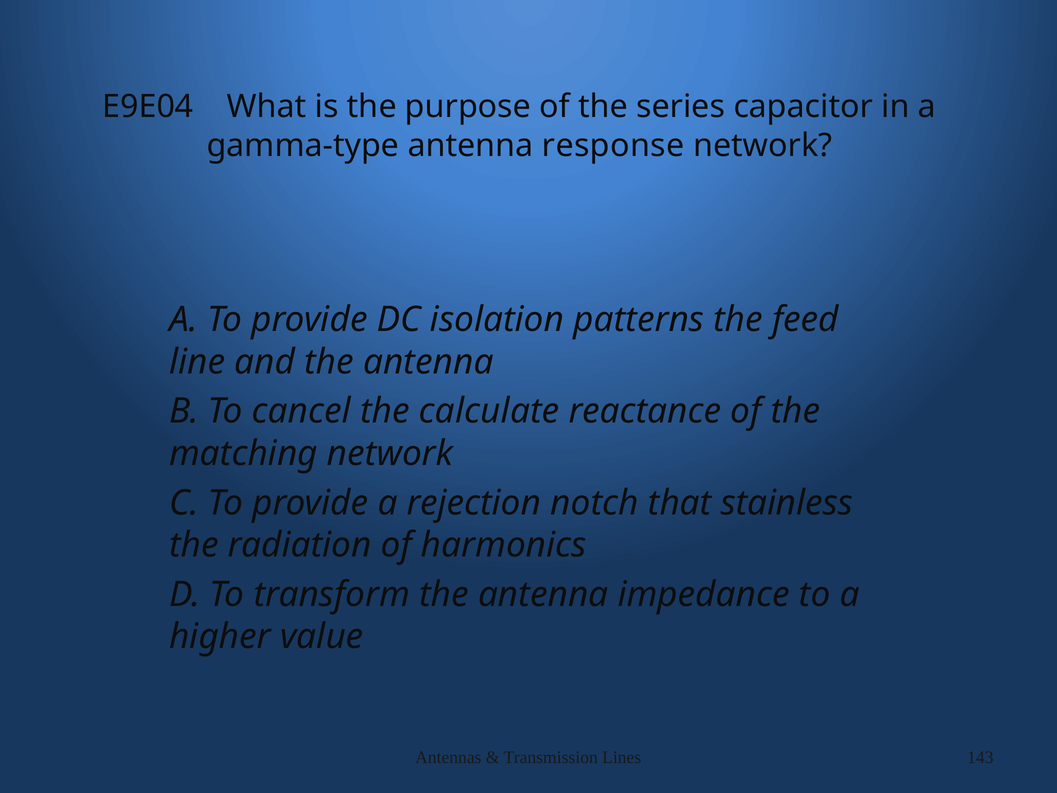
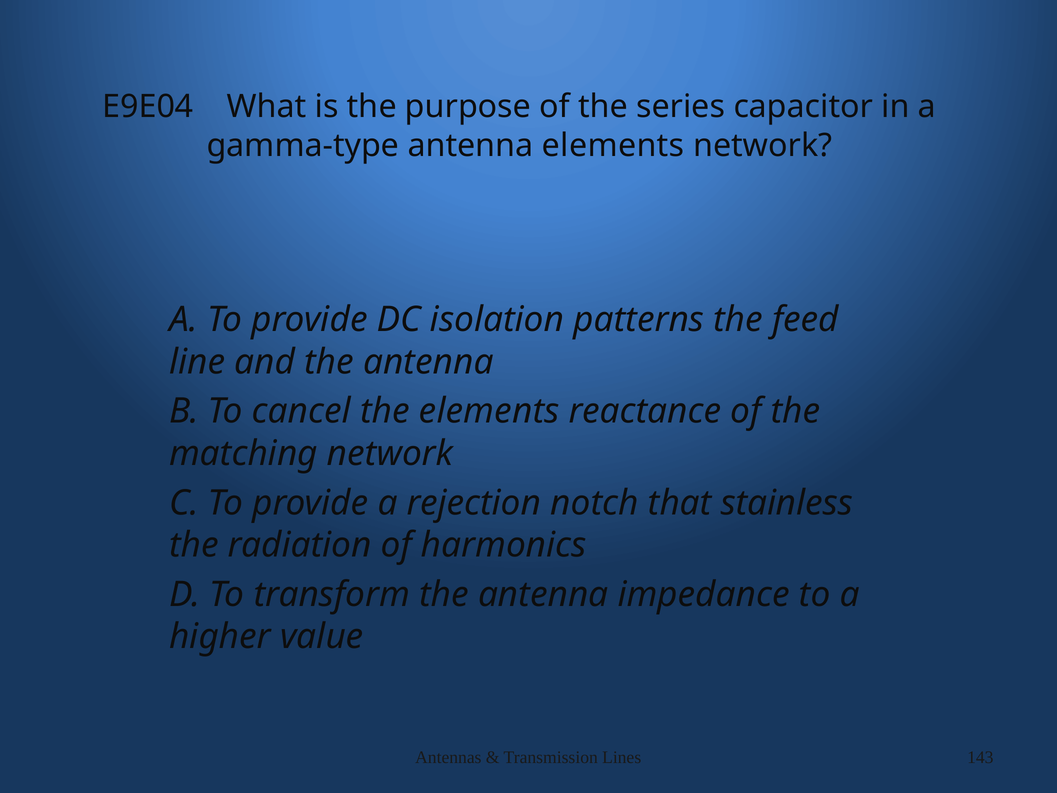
antenna response: response -> elements
the calculate: calculate -> elements
